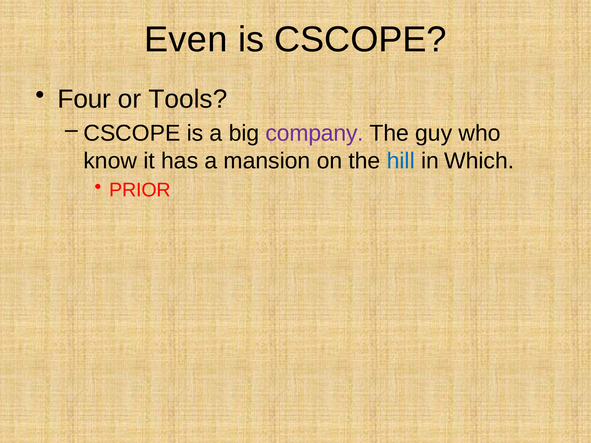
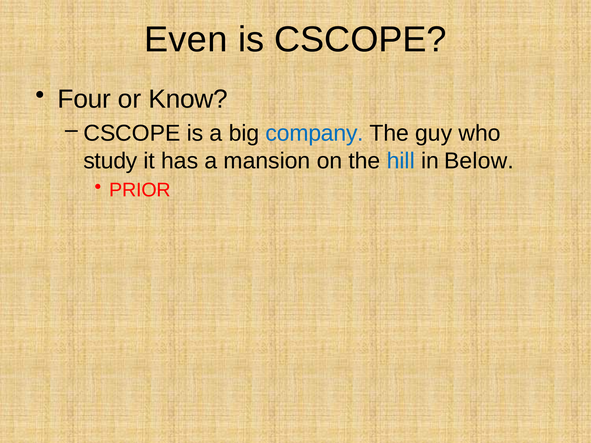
Tools: Tools -> Know
company colour: purple -> blue
know: know -> study
Which: Which -> Below
